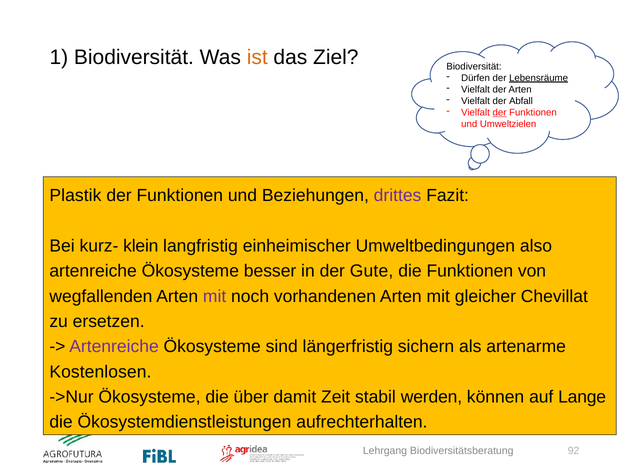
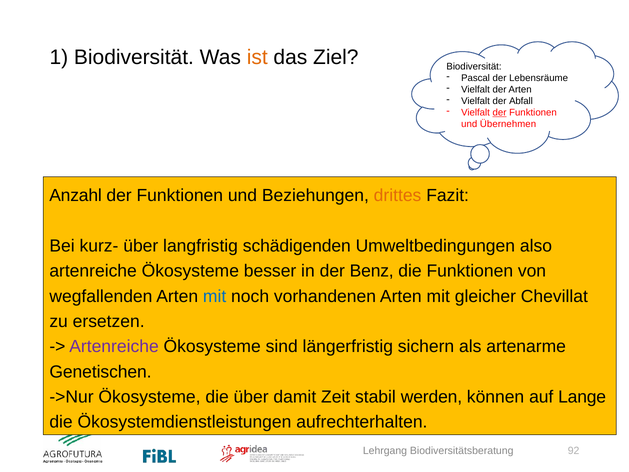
Dürfen: Dürfen -> Pascal
Lebensräume underline: present -> none
Umweltzielen: Umweltzielen -> Übernehmen
Plastik: Plastik -> Anzahl
drittes colour: purple -> orange
kurz- klein: klein -> über
einheimischer: einheimischer -> schädigenden
Gute: Gute -> Benz
mit at (215, 296) colour: purple -> blue
Kostenlosen: Kostenlosen -> Genetischen
